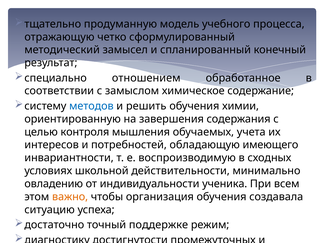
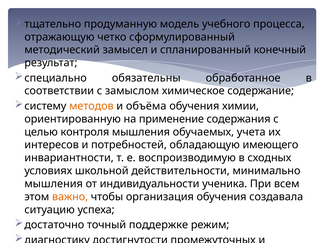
отношением: отношением -> обязательны
методов colour: blue -> orange
решить: решить -> объёма
завершения: завершения -> применение
овладению at (54, 184): овладению -> мышления
